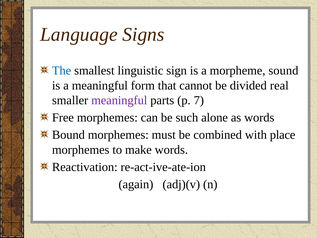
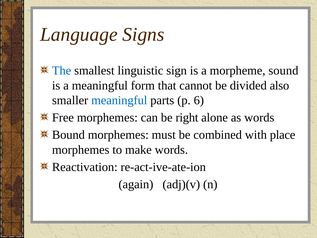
real: real -> also
meaningful at (119, 100) colour: purple -> blue
7: 7 -> 6
such: such -> right
